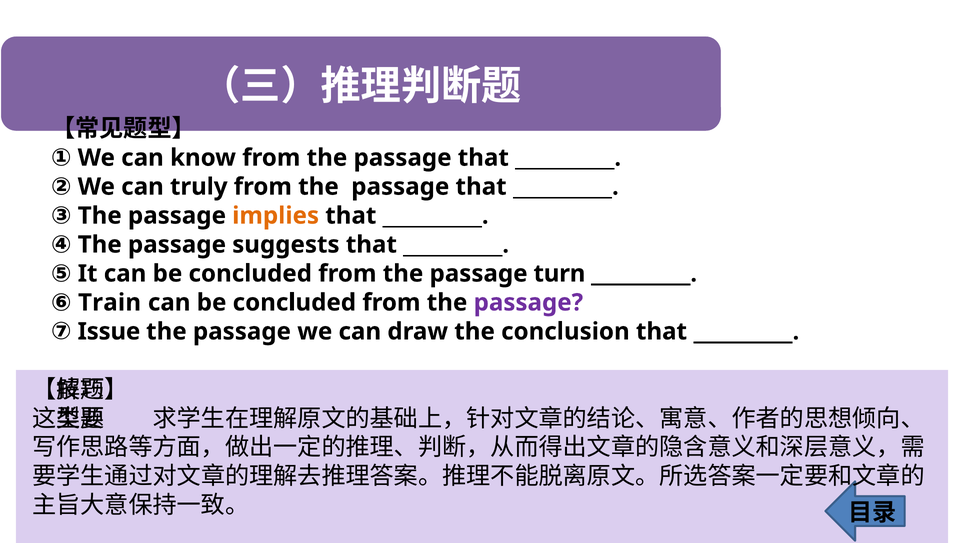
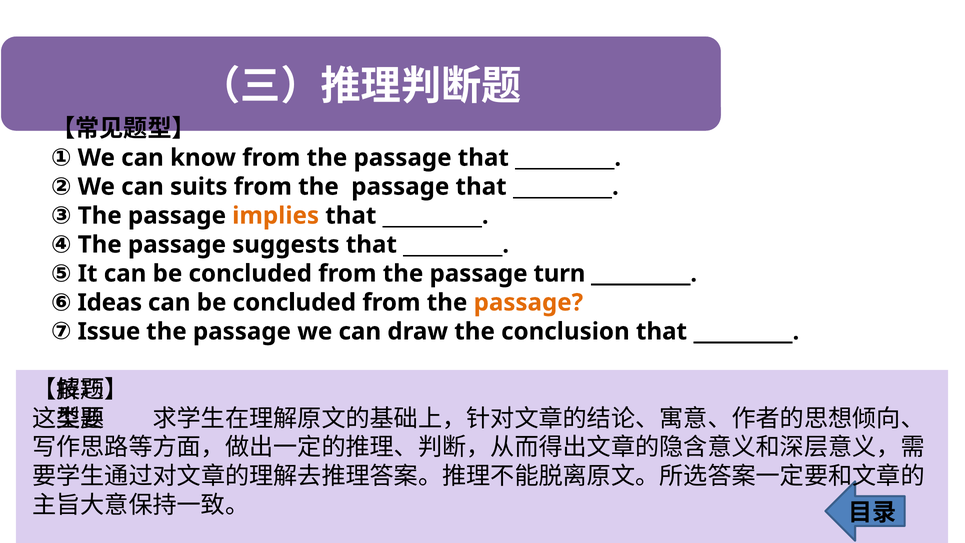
truly: truly -> suits
Train: Train -> Ideas
passage at (528, 302) colour: purple -> orange
